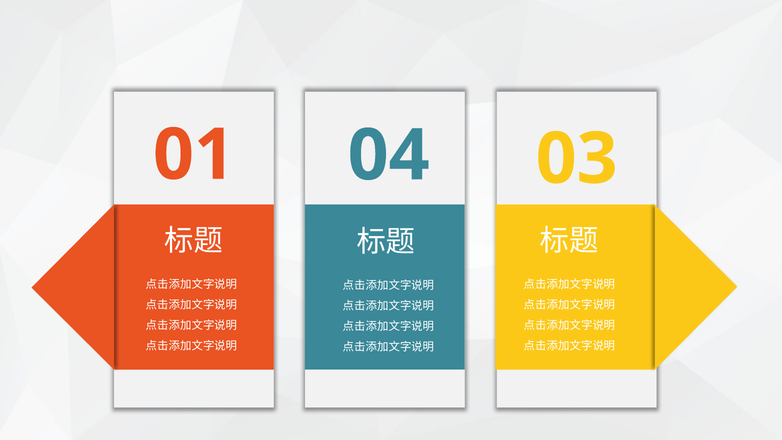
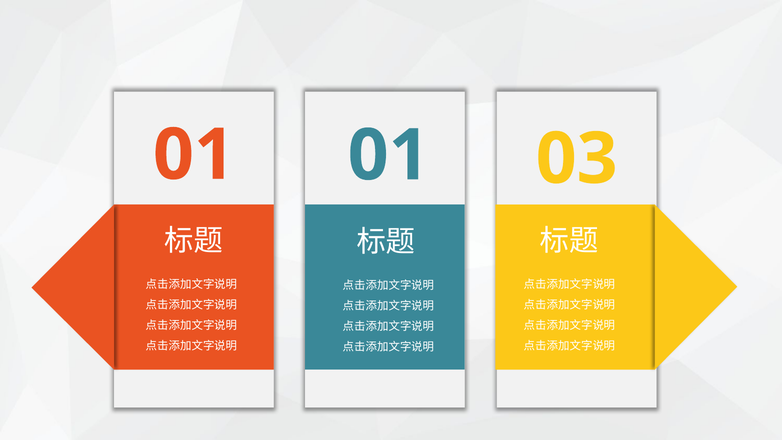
01 04: 04 -> 01
